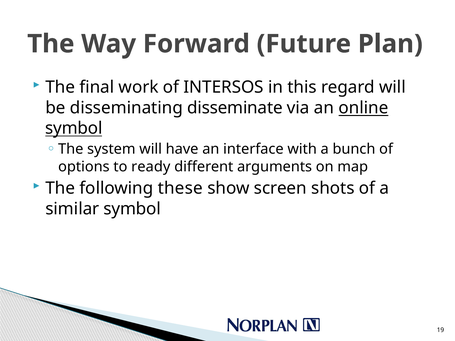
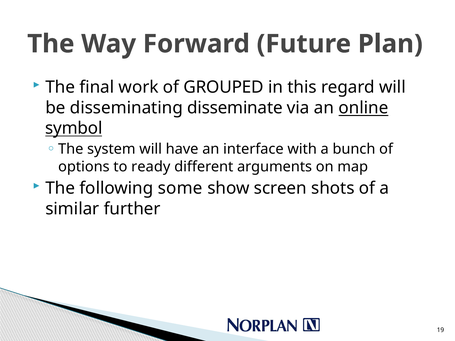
INTERSOS: INTERSOS -> GROUPED
these: these -> some
similar symbol: symbol -> further
